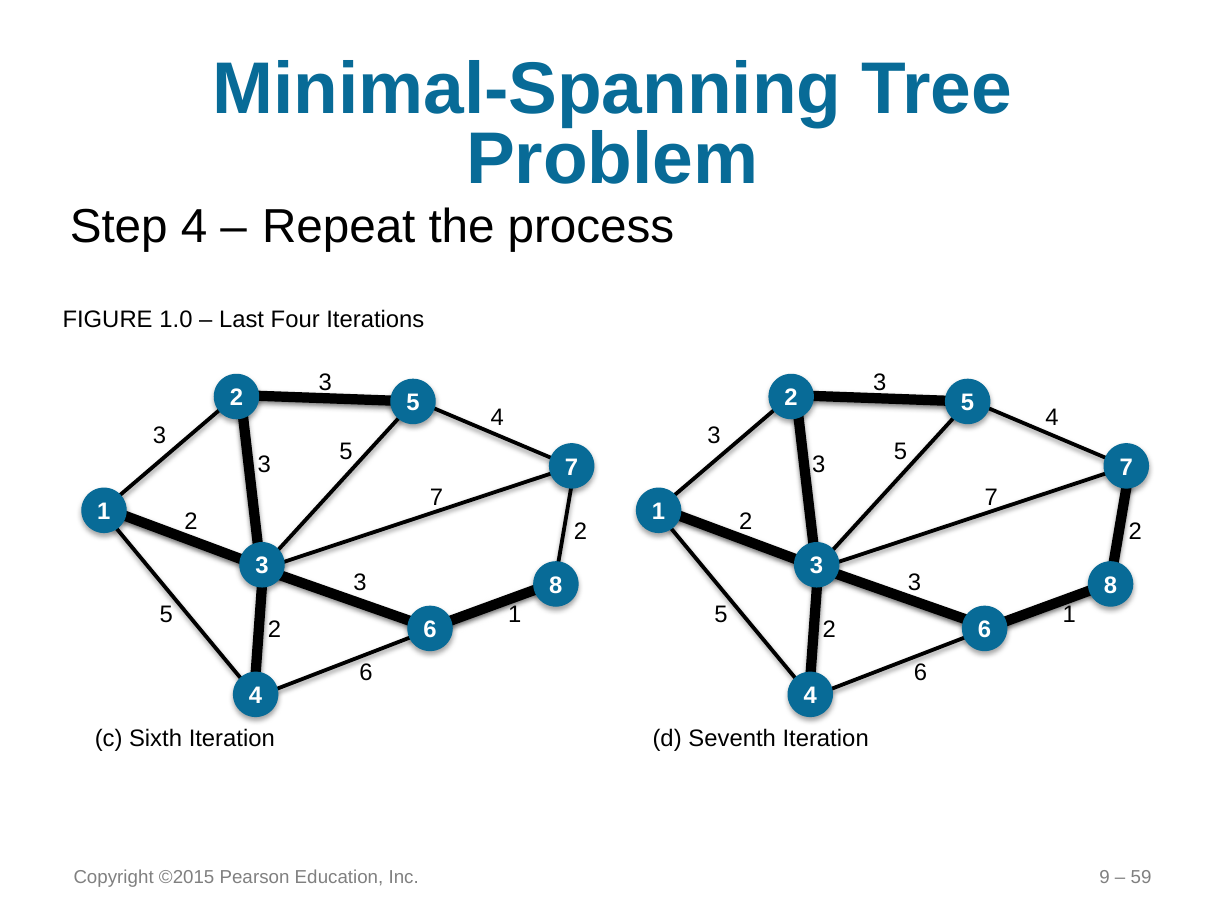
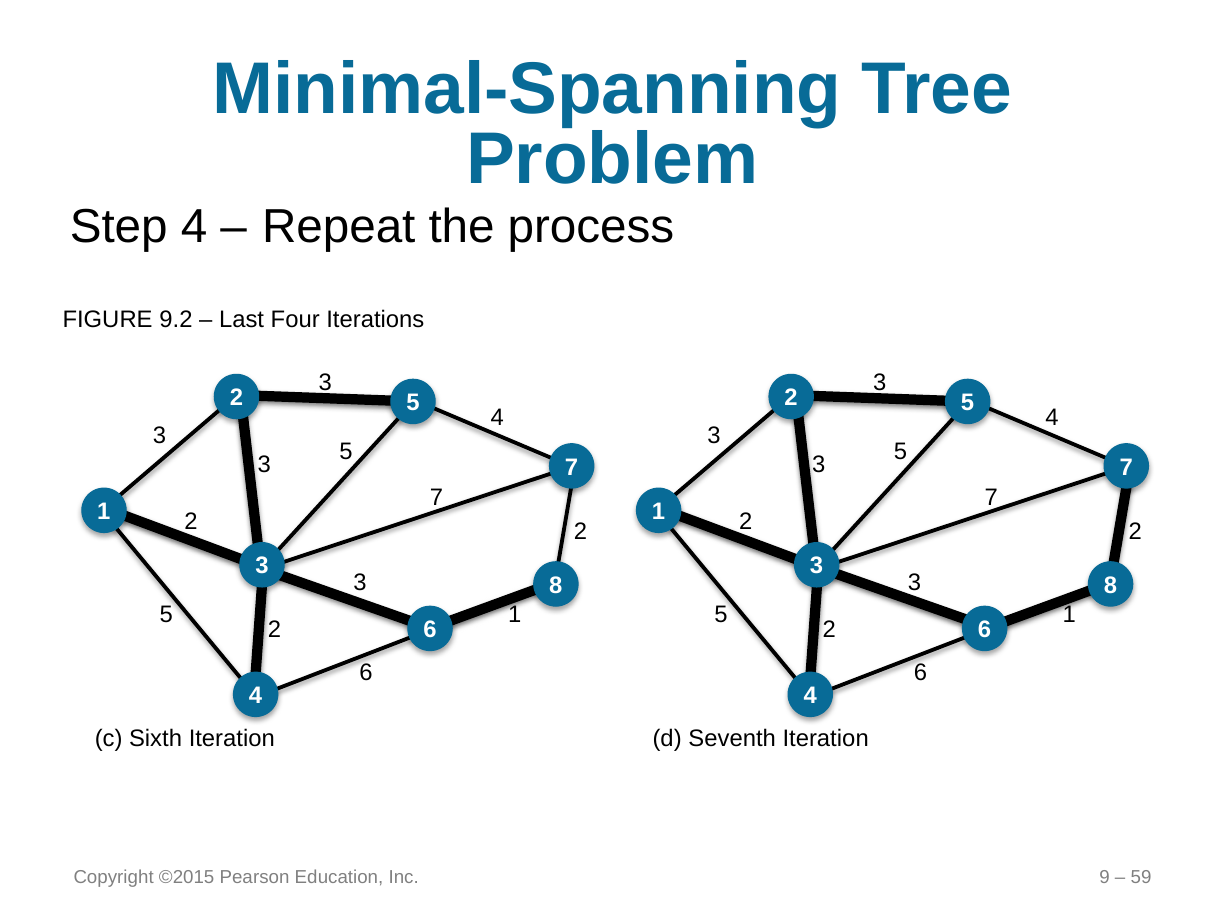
1.0: 1.0 -> 9.2
